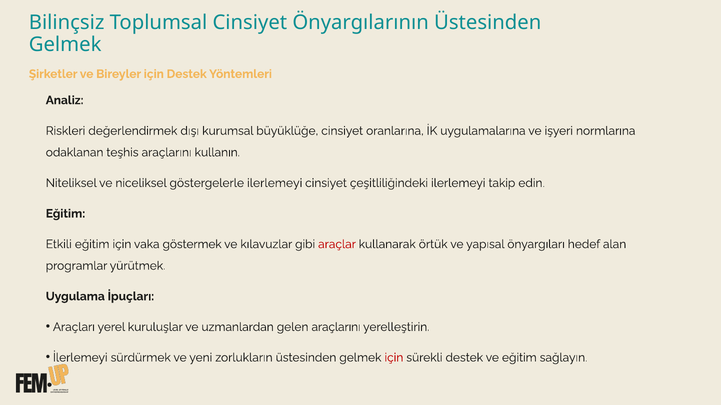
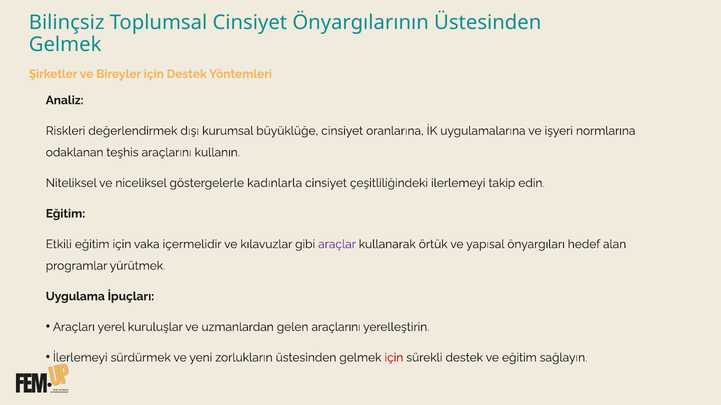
göstergelerle ilerlemeyi: ilerlemeyi -> kadınlarla
göstermek: göstermek -> içermelidir
araçlar colour: red -> purple
